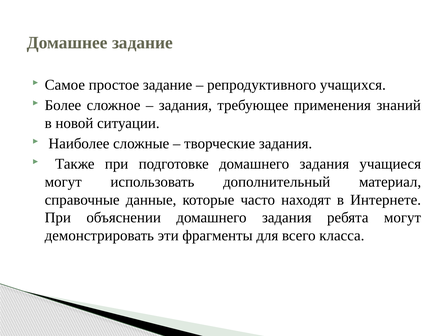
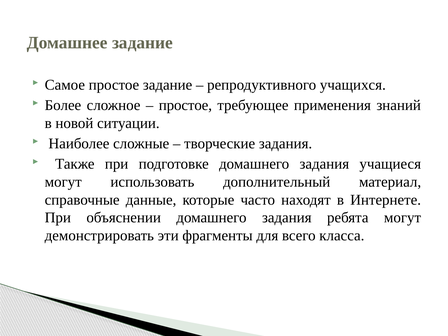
задания at (185, 105): задания -> простое
